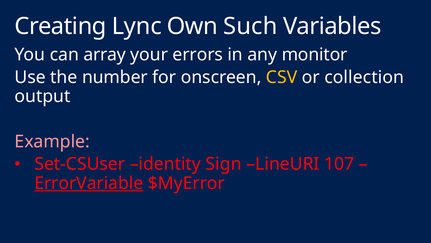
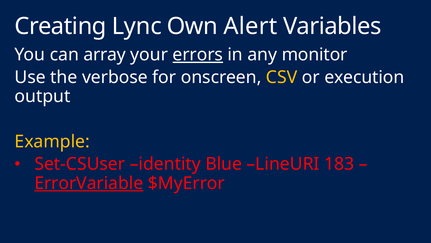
Such: Such -> Alert
errors underline: none -> present
number: number -> verbose
collection: collection -> execution
Example colour: pink -> yellow
Sign: Sign -> Blue
107: 107 -> 183
